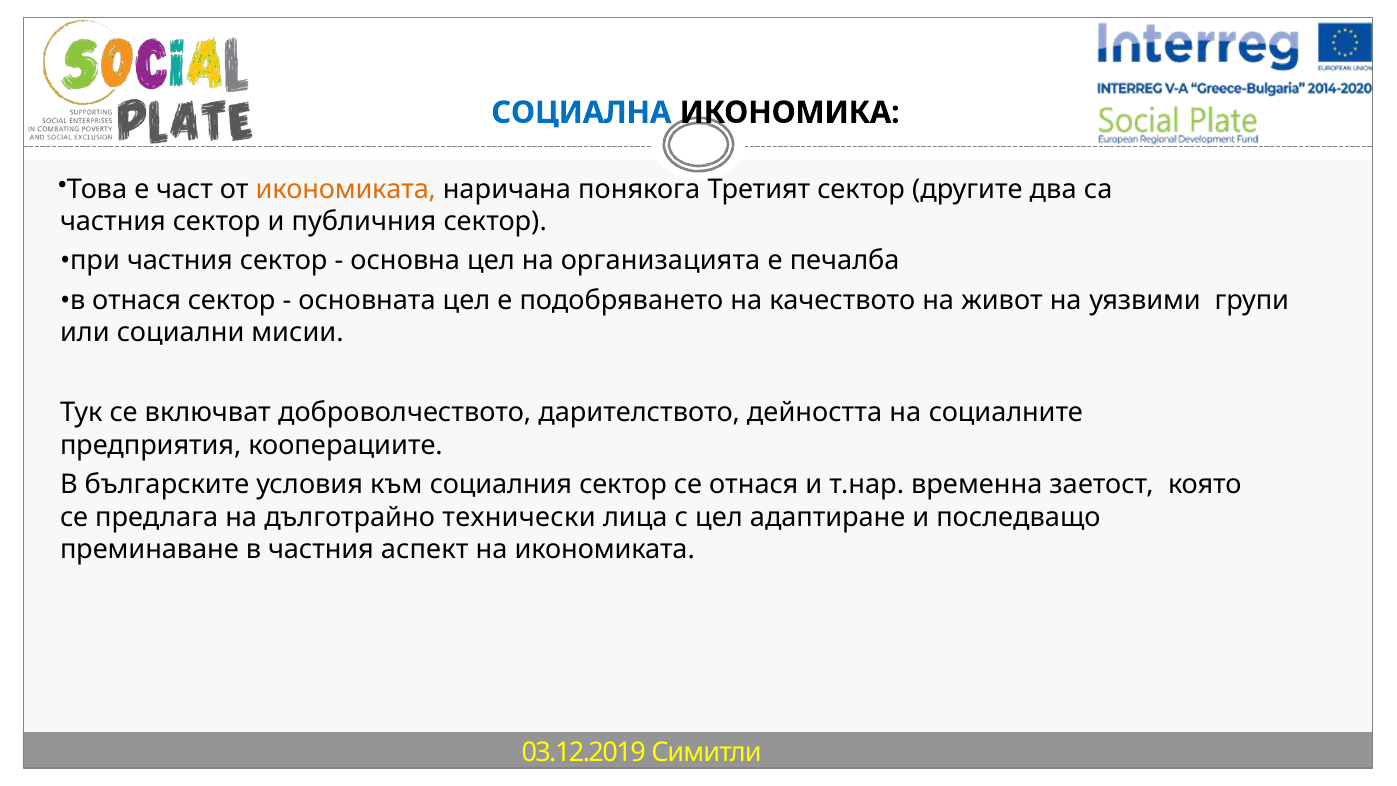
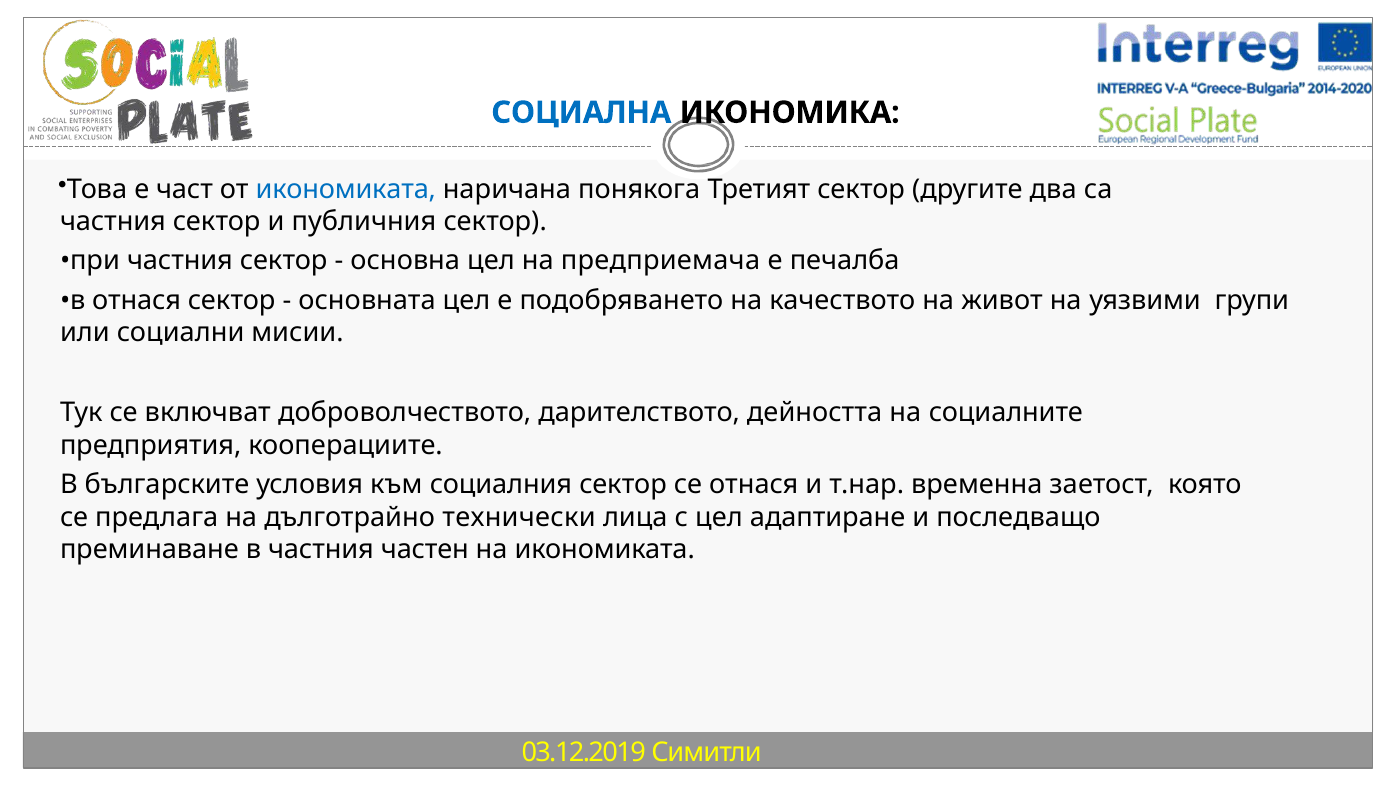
икономиката at (346, 189) colour: orange -> blue
организацията: организацията -> предприемача
аспект: аспект -> частен
